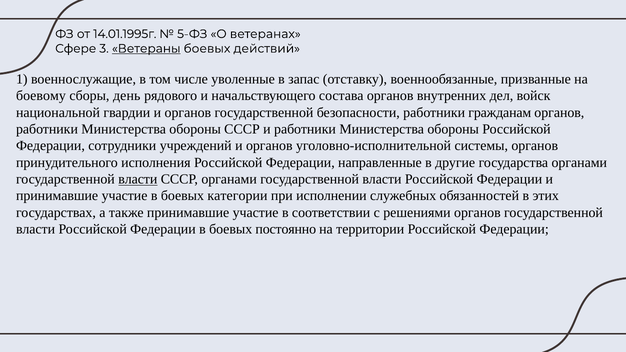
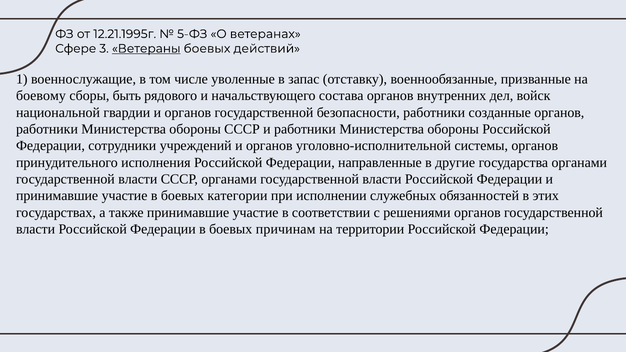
14.01.1995г: 14.01.1995г -> 12.21.1995г
день: день -> быть
гражданам: гражданам -> созданные
власти at (138, 179) underline: present -> none
постоянно: постоянно -> причинам
